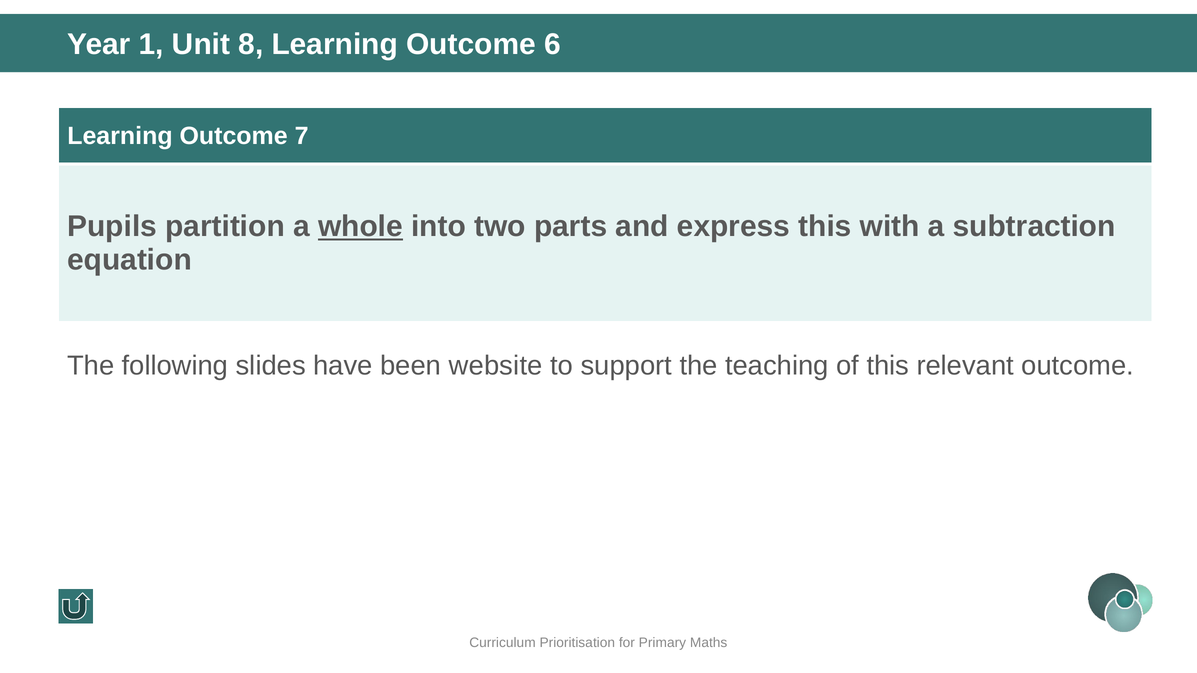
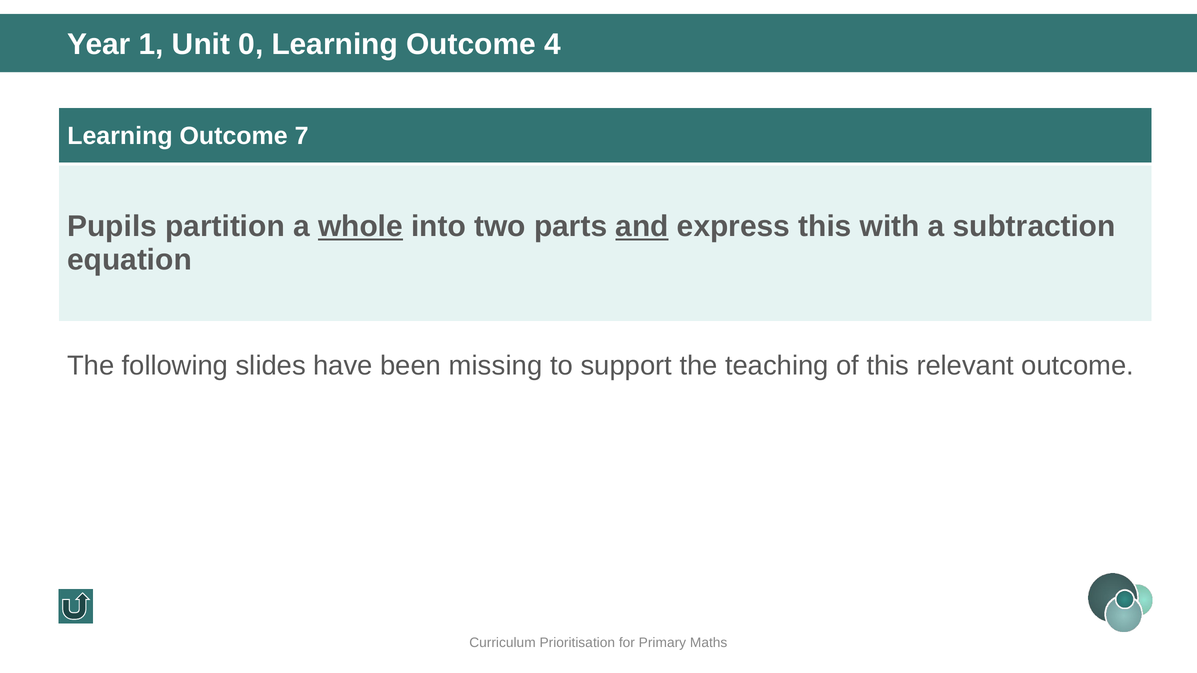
8: 8 -> 0
6: 6 -> 4
and underline: none -> present
website: website -> missing
